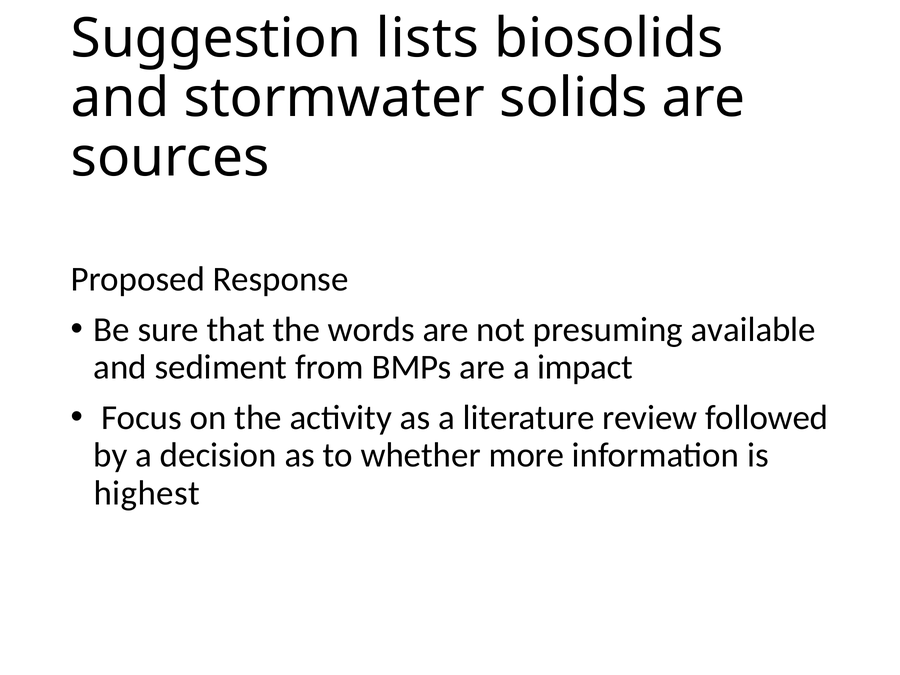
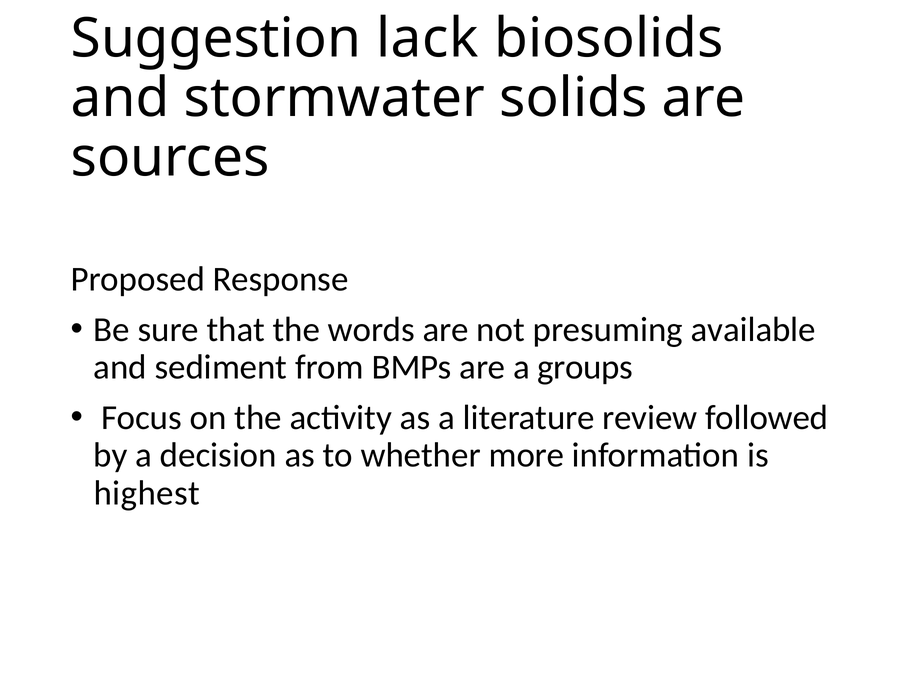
lists: lists -> lack
impact: impact -> groups
